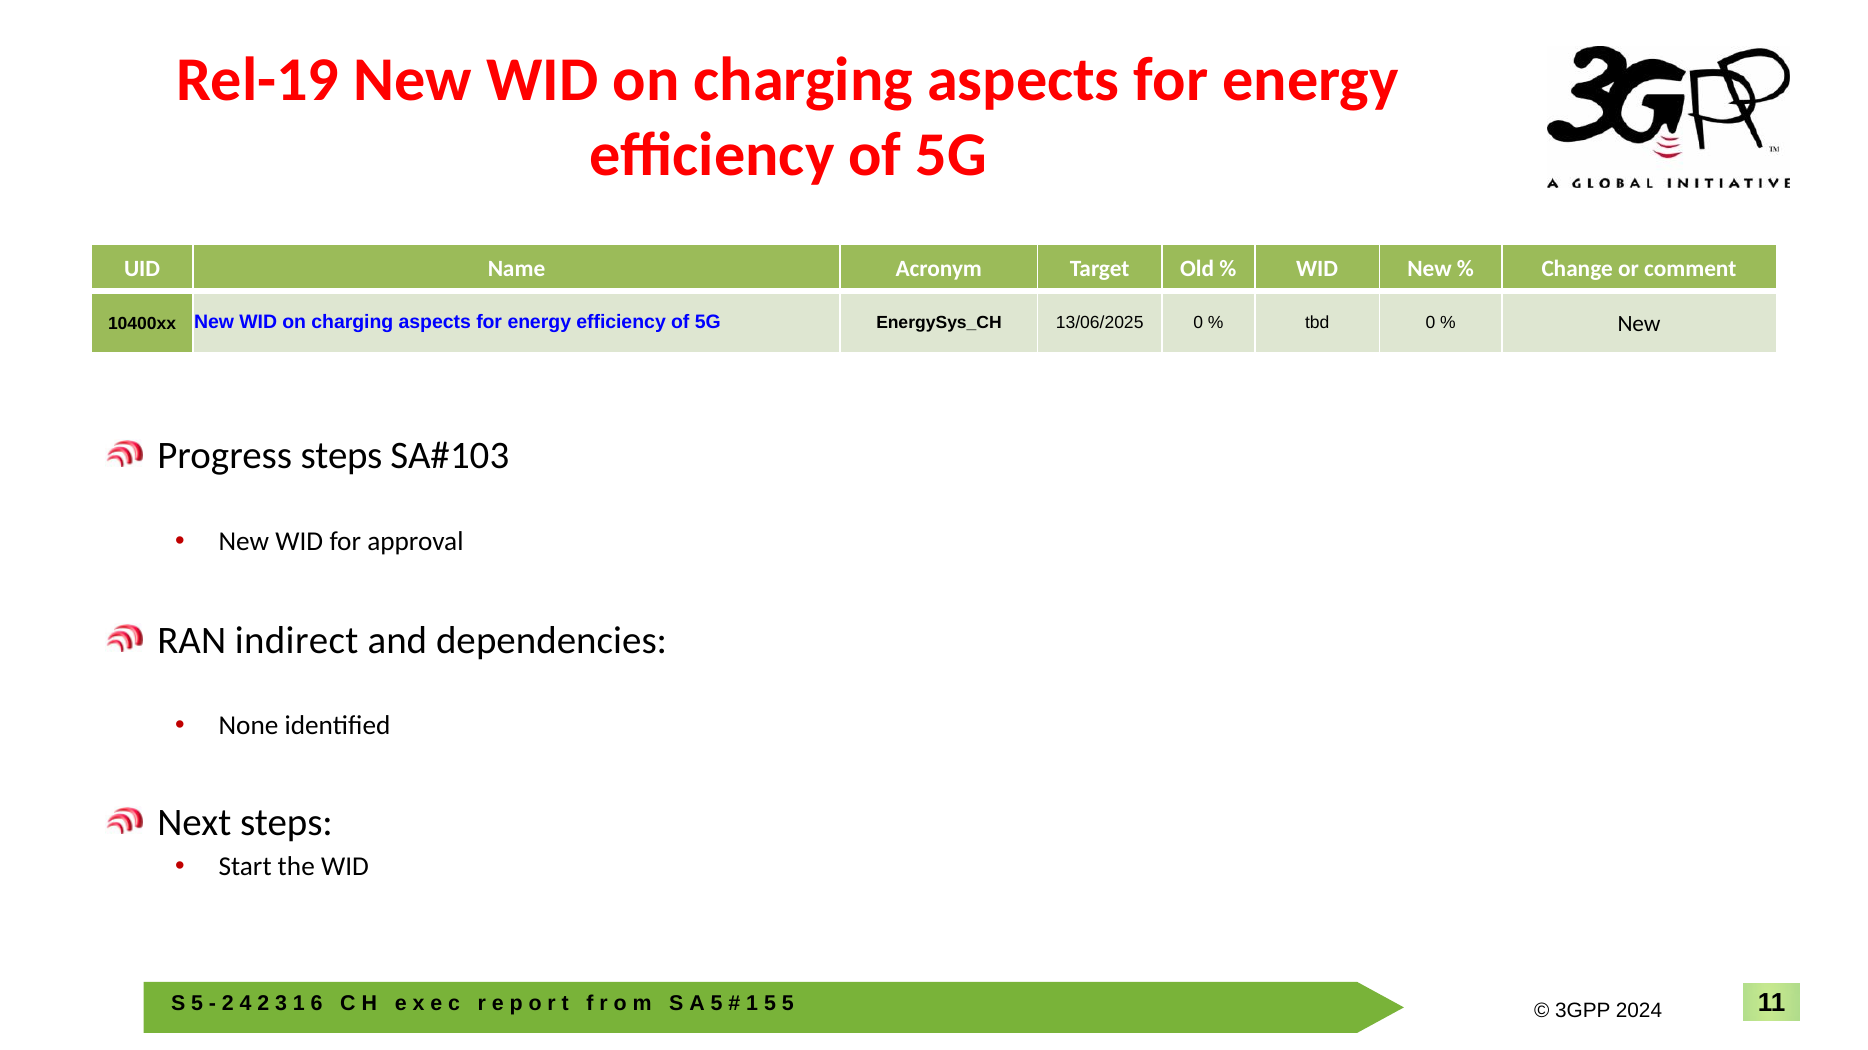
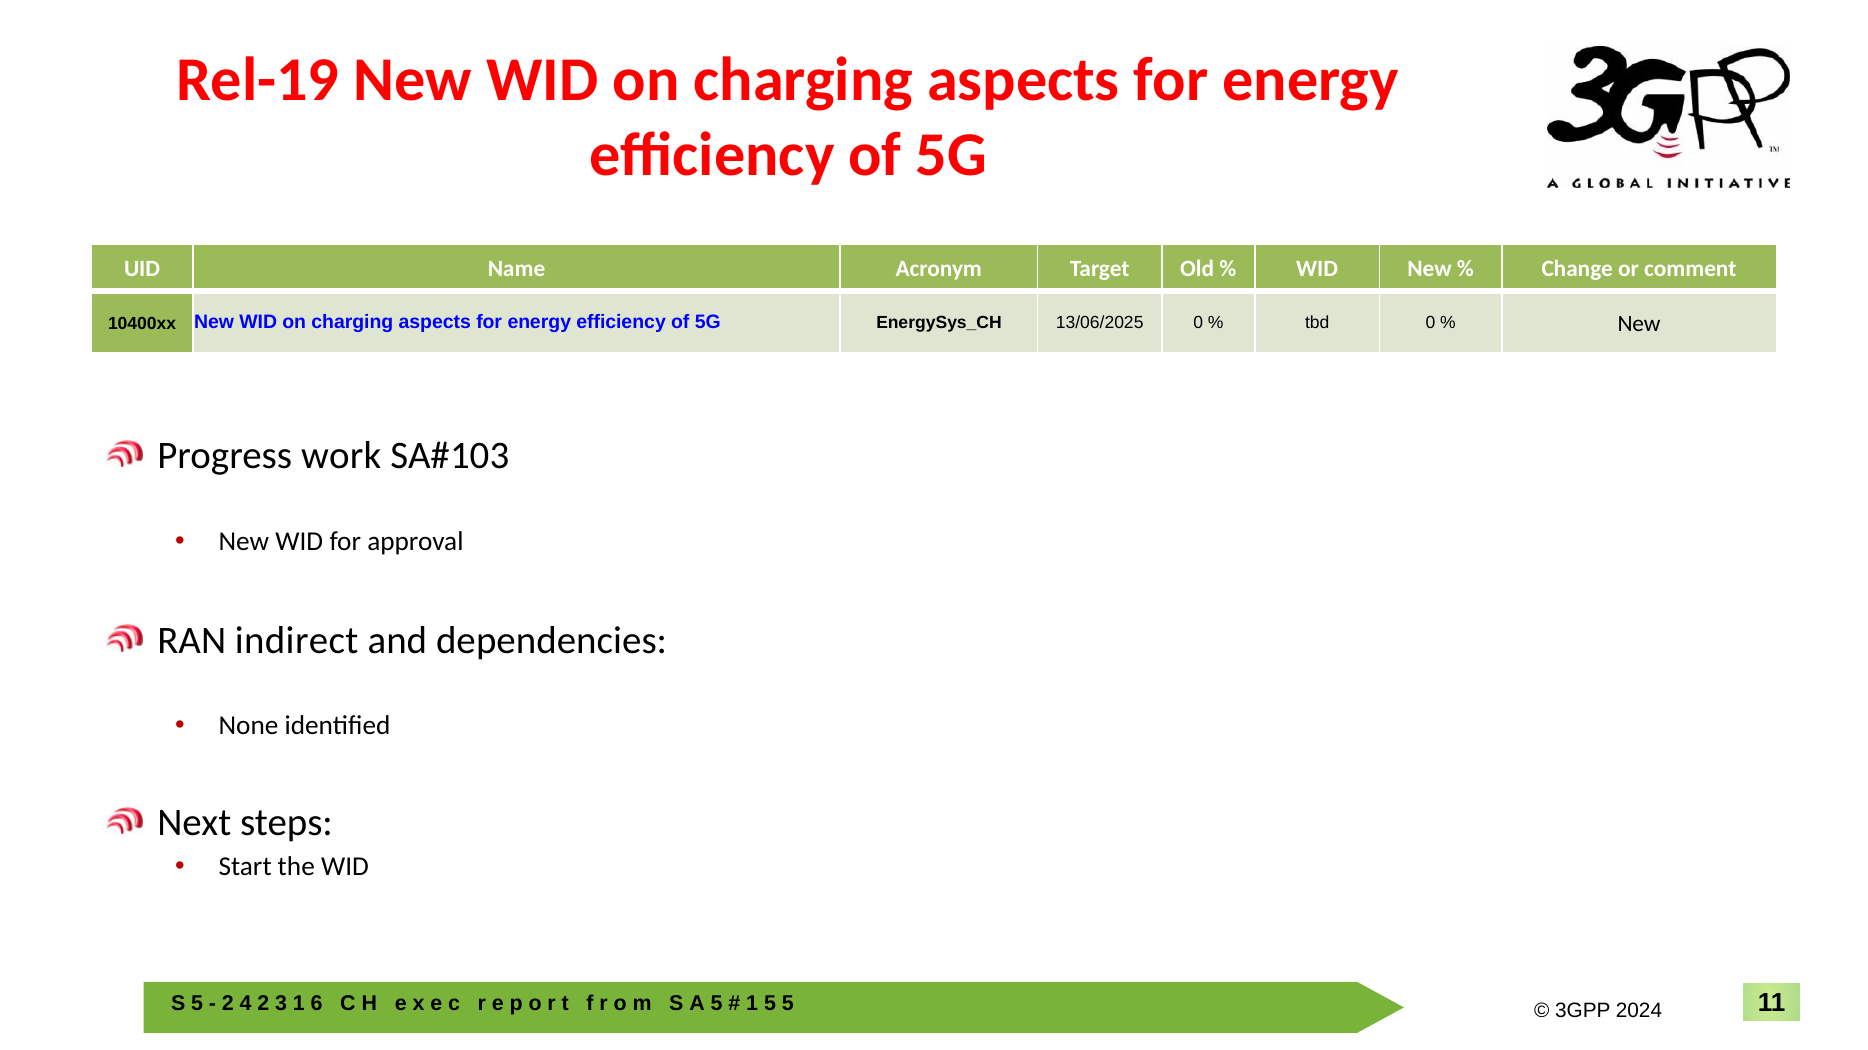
Progress steps: steps -> work
